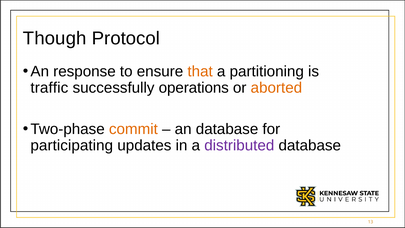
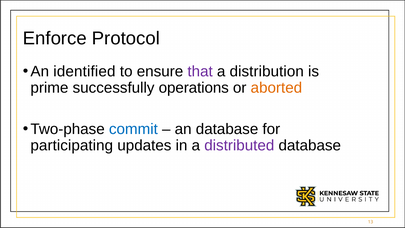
Though: Though -> Enforce
response: response -> identified
that colour: orange -> purple
partitioning: partitioning -> distribution
traffic: traffic -> prime
commit colour: orange -> blue
